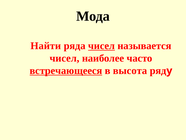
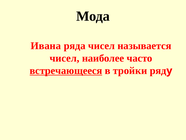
Найти: Найти -> Ивана
чисел at (101, 46) underline: present -> none
высота: высота -> тройки
